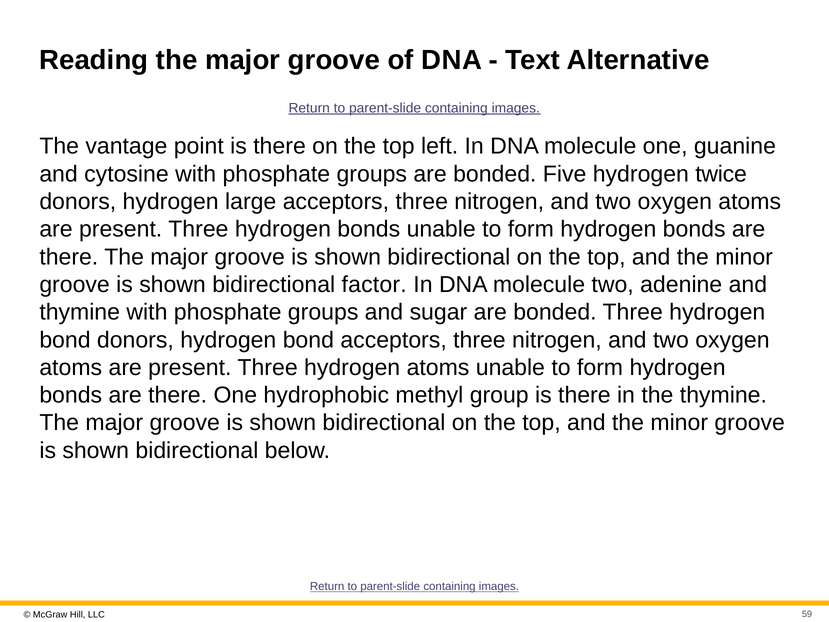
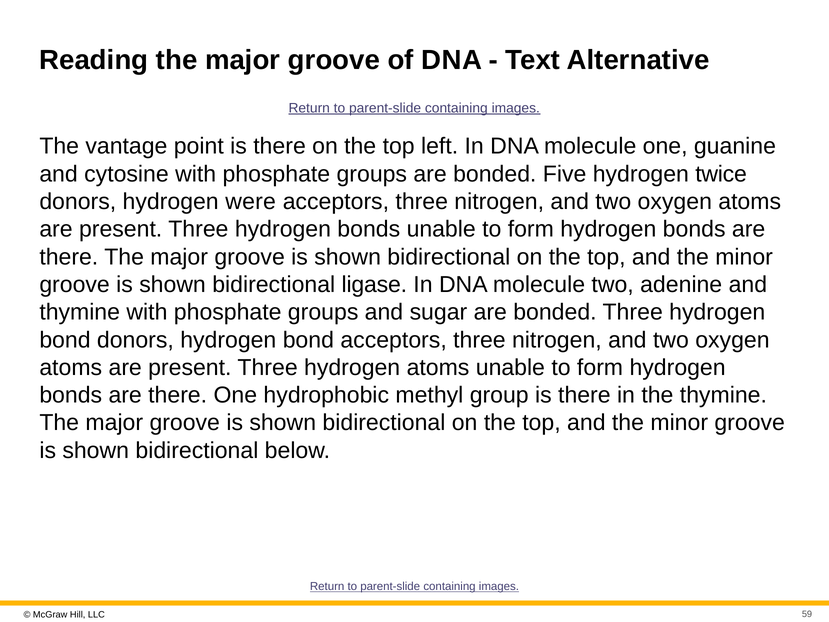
large: large -> were
factor: factor -> ligase
